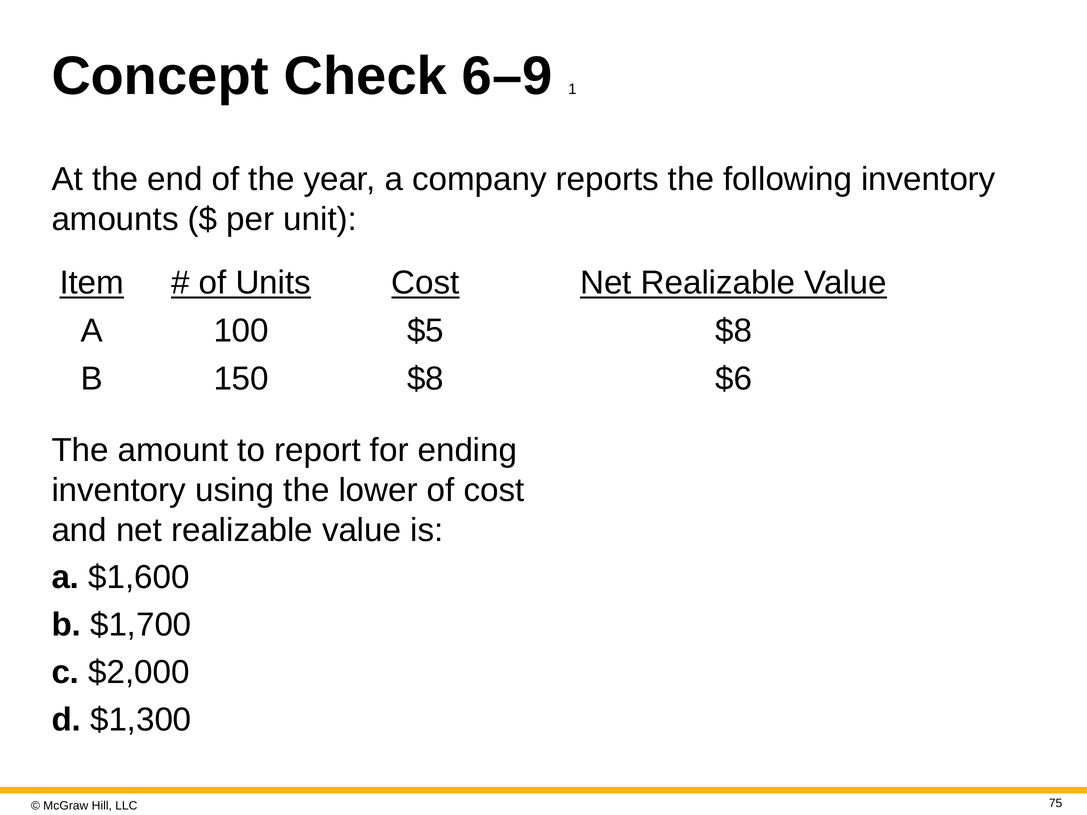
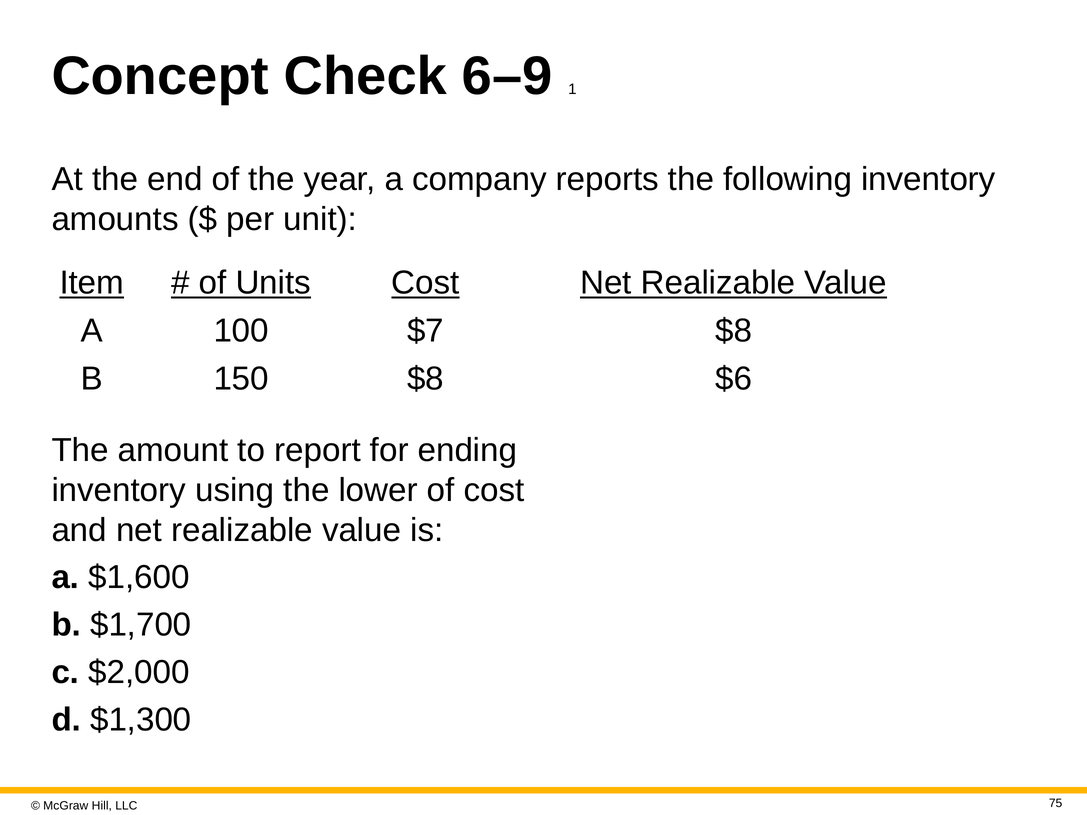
$5: $5 -> $7
